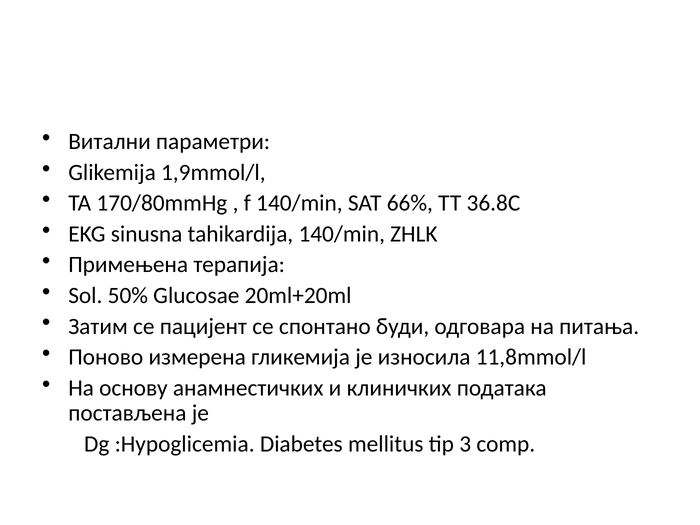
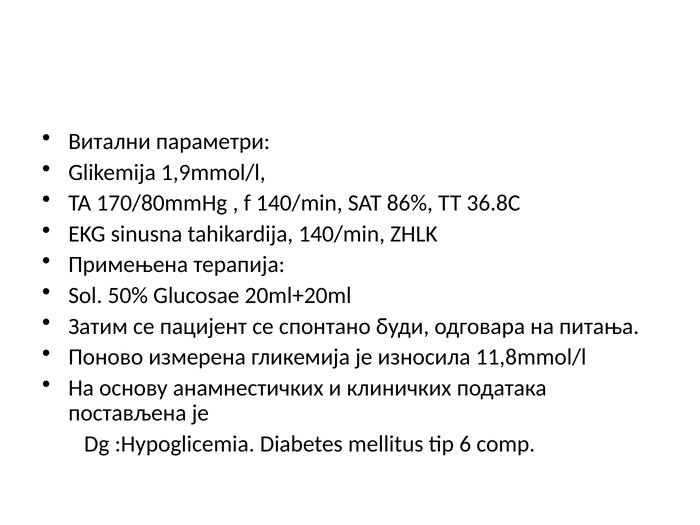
66%: 66% -> 86%
3: 3 -> 6
